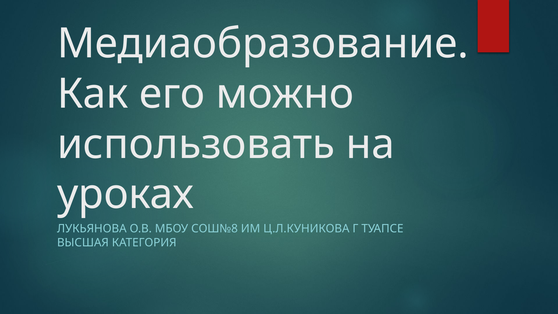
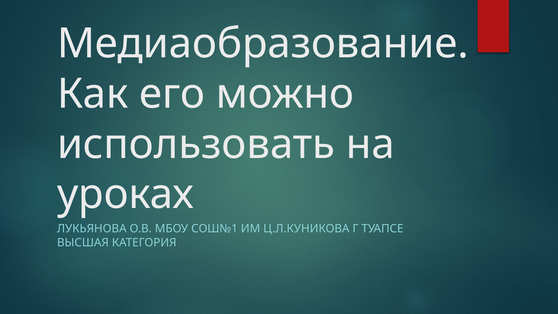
СОШ№8: СОШ№8 -> СОШ№1
